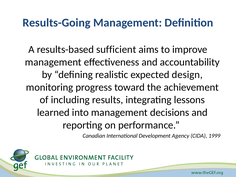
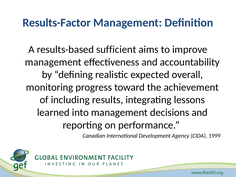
Results-Going: Results-Going -> Results-Factor
design: design -> overall
